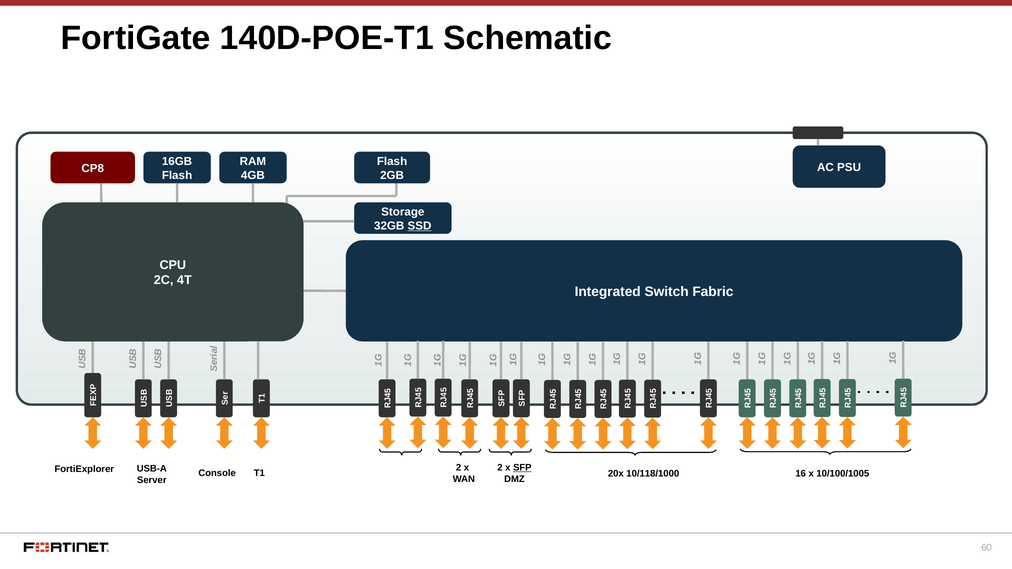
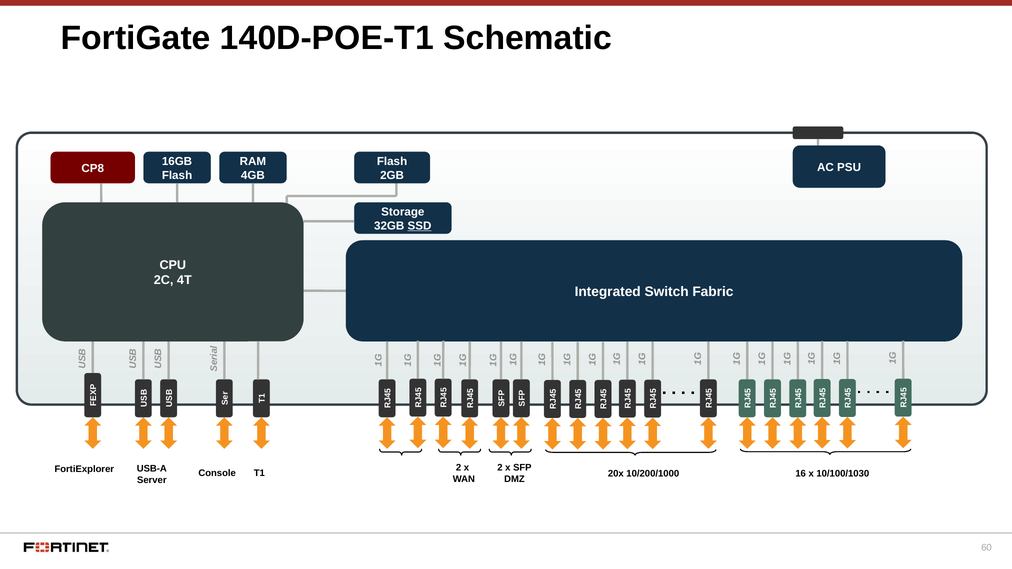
SFP underline: present -> none
10/118/1000: 10/118/1000 -> 10/200/1000
10/100/1005: 10/100/1005 -> 10/100/1030
